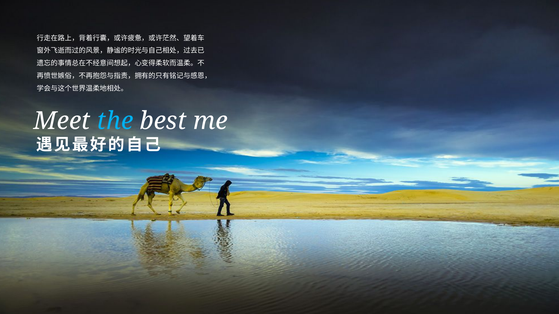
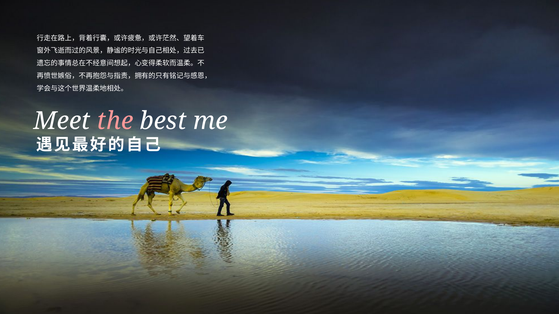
the colour: light blue -> pink
